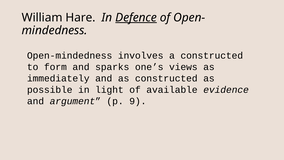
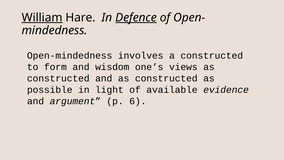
William underline: none -> present
sparks: sparks -> wisdom
immediately at (58, 78): immediately -> constructed
9: 9 -> 6
